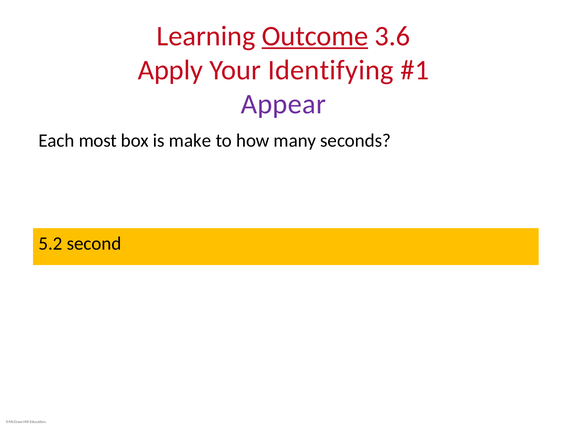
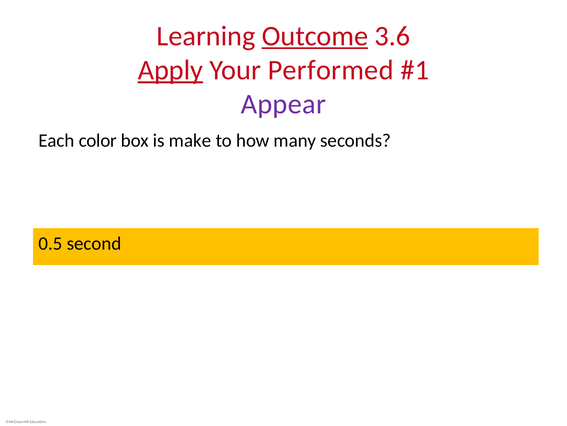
Apply underline: none -> present
Identifying: Identifying -> Performed
most: most -> color
5.2: 5.2 -> 0.5
